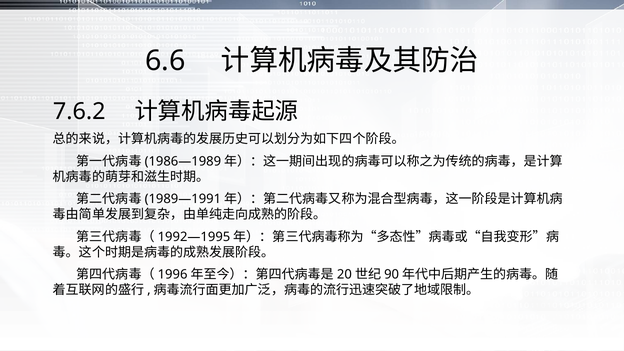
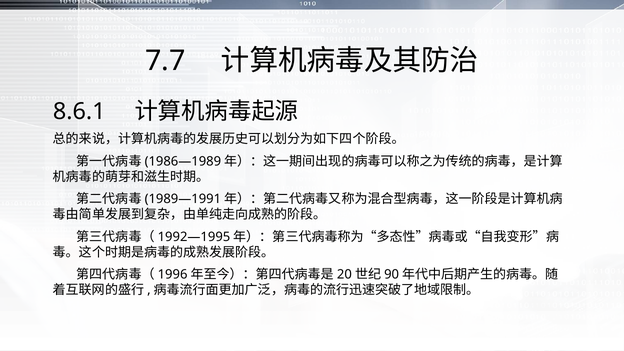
6.6: 6.6 -> 7.7
7.6.2: 7.6.2 -> 8.6.1
